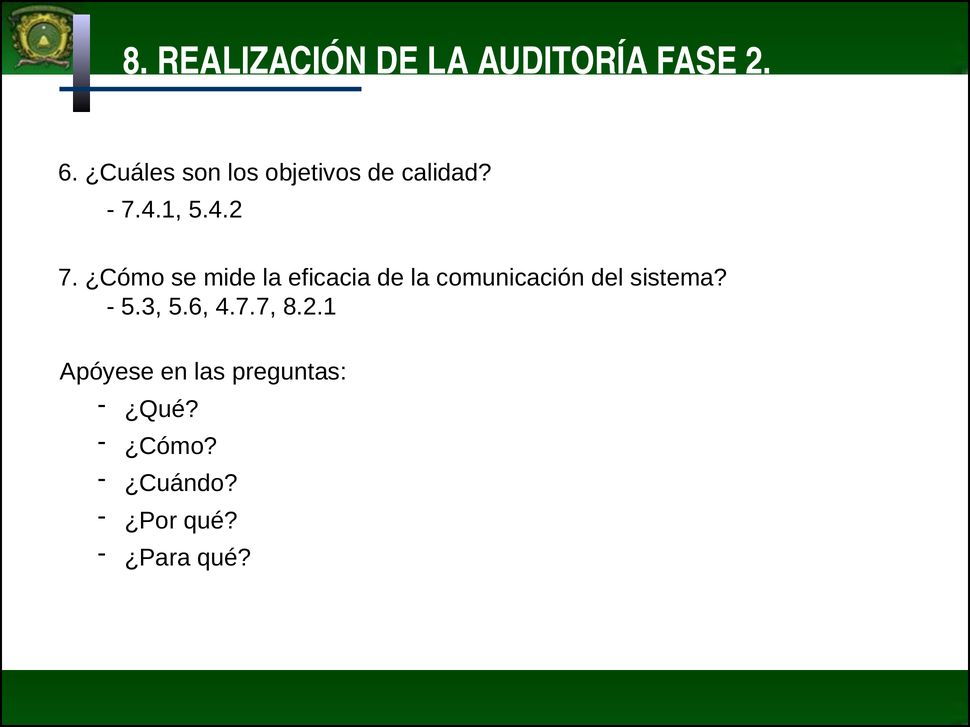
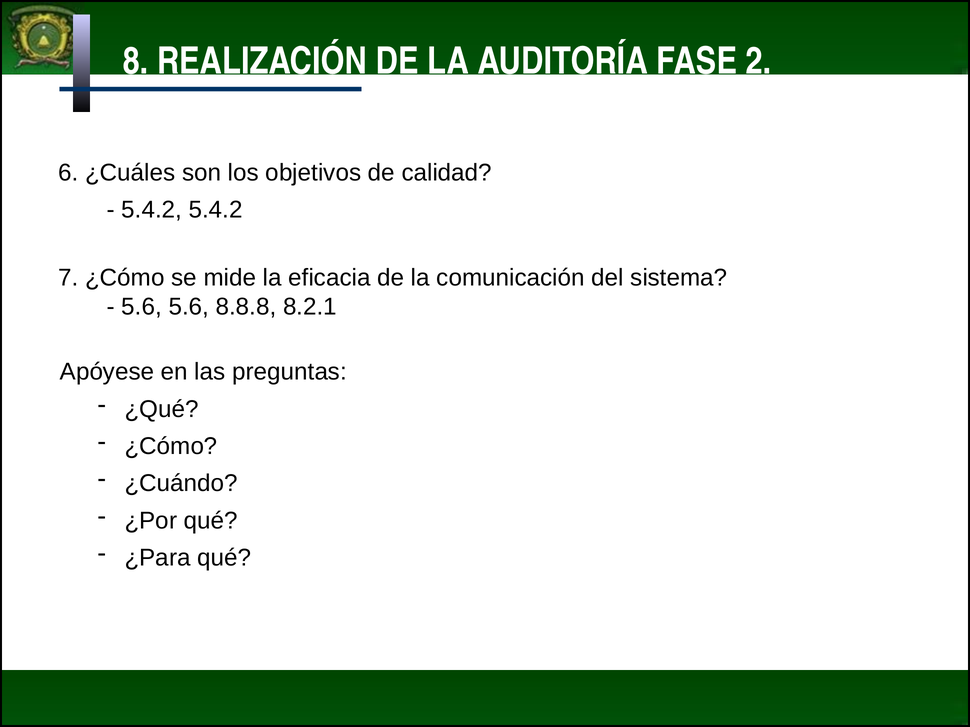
7.4.1 at (152, 210): 7.4.1 -> 5.4.2
5.3 at (142, 307): 5.3 -> 5.6
4.7.7: 4.7.7 -> 8.8.8
